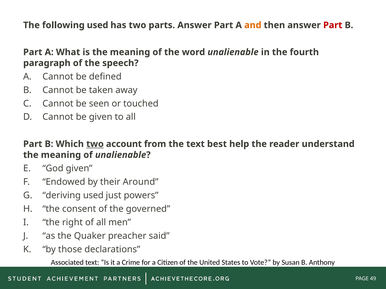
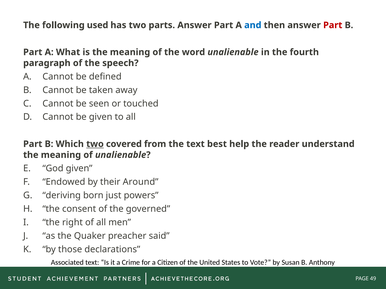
and colour: orange -> blue
account: account -> covered
deriving used: used -> born
